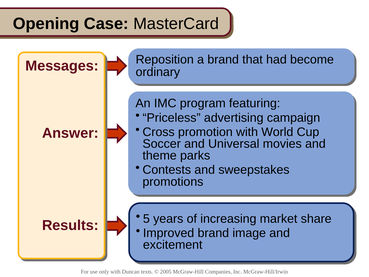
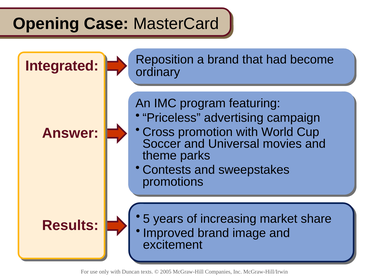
Messages: Messages -> Integrated
